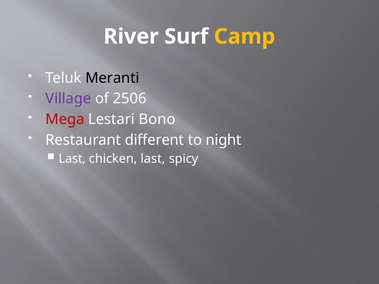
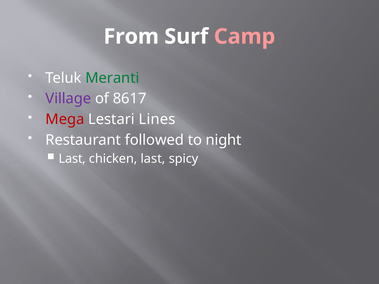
River: River -> From
Camp colour: yellow -> pink
Meranti colour: black -> green
2506: 2506 -> 8617
Bono: Bono -> Lines
different: different -> followed
